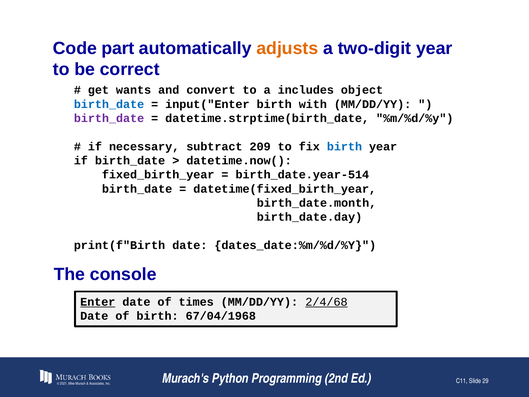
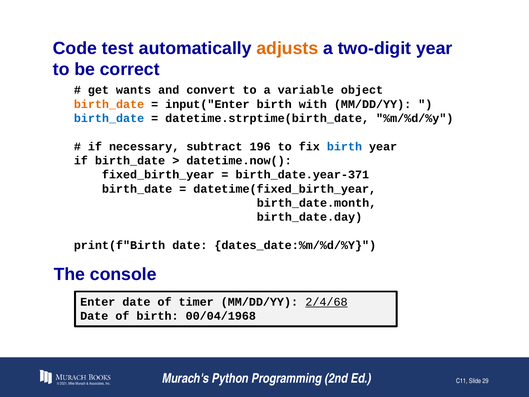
part: part -> test
includes: includes -> variable
birth_date at (109, 104) colour: blue -> orange
birth_date at (109, 118) colour: purple -> blue
209: 209 -> 196
birth_date.year-514: birth_date.year-514 -> birth_date.year-371
Enter underline: present -> none
times: times -> timer
67/04/1968: 67/04/1968 -> 00/04/1968
